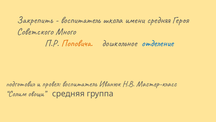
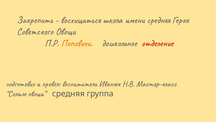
воспитатель at (81, 20): воспитатель -> восхищаться
Советского Много: Много -> Овощи
отделение colour: blue -> red
